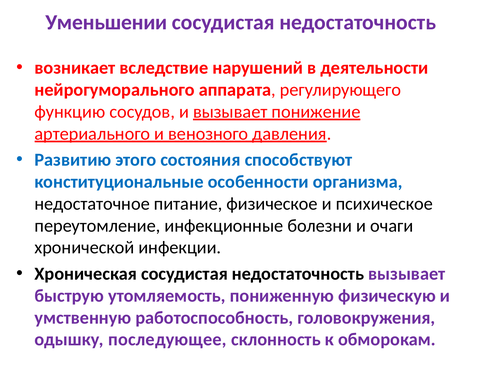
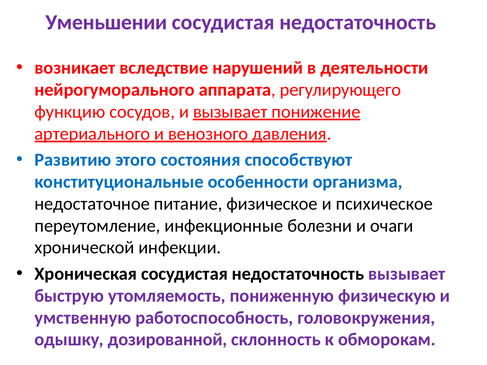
последующее: последующее -> дозированной
